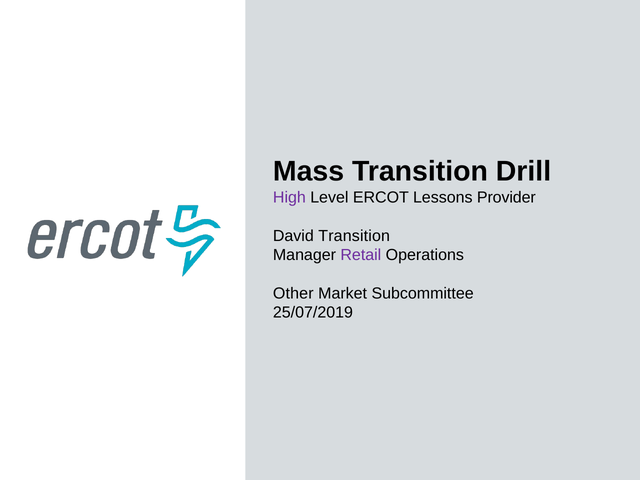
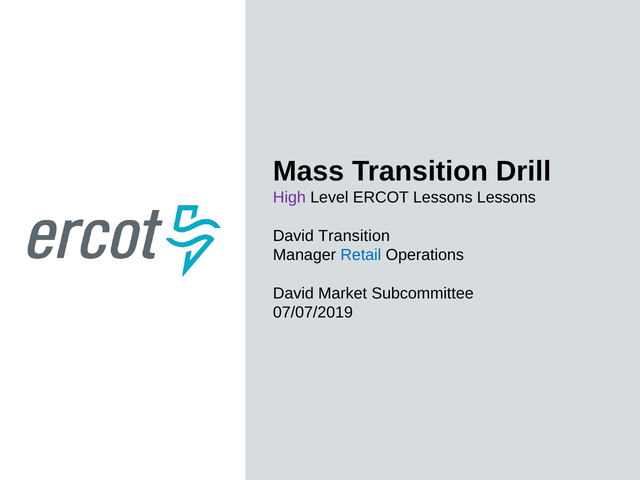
Lessons Provider: Provider -> Lessons
Retail colour: purple -> blue
Other at (293, 293): Other -> David
25/07/2019: 25/07/2019 -> 07/07/2019
